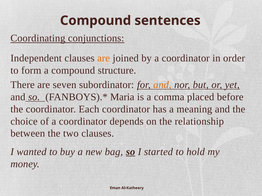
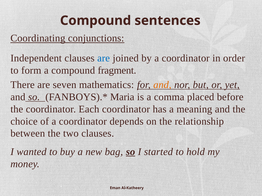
are at (104, 58) colour: orange -> blue
structure: structure -> fragment
subordinator: subordinator -> mathematics
